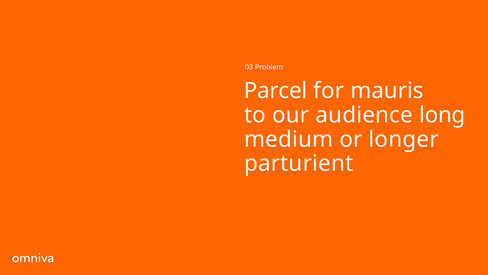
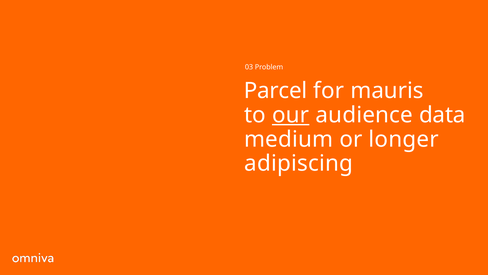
our underline: none -> present
long: long -> data
parturient: parturient -> adipiscing
